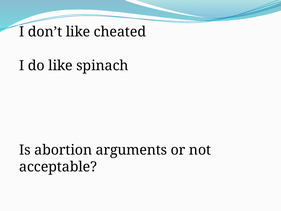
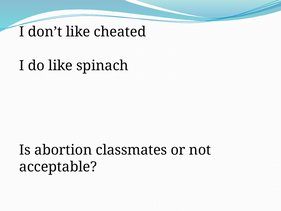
arguments: arguments -> classmates
